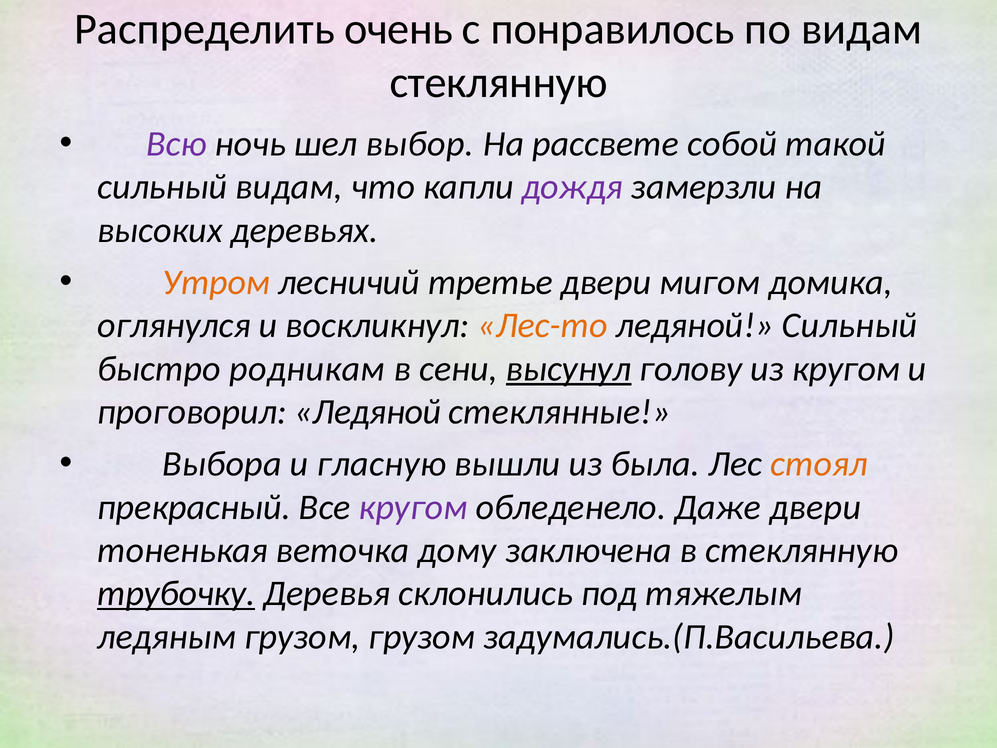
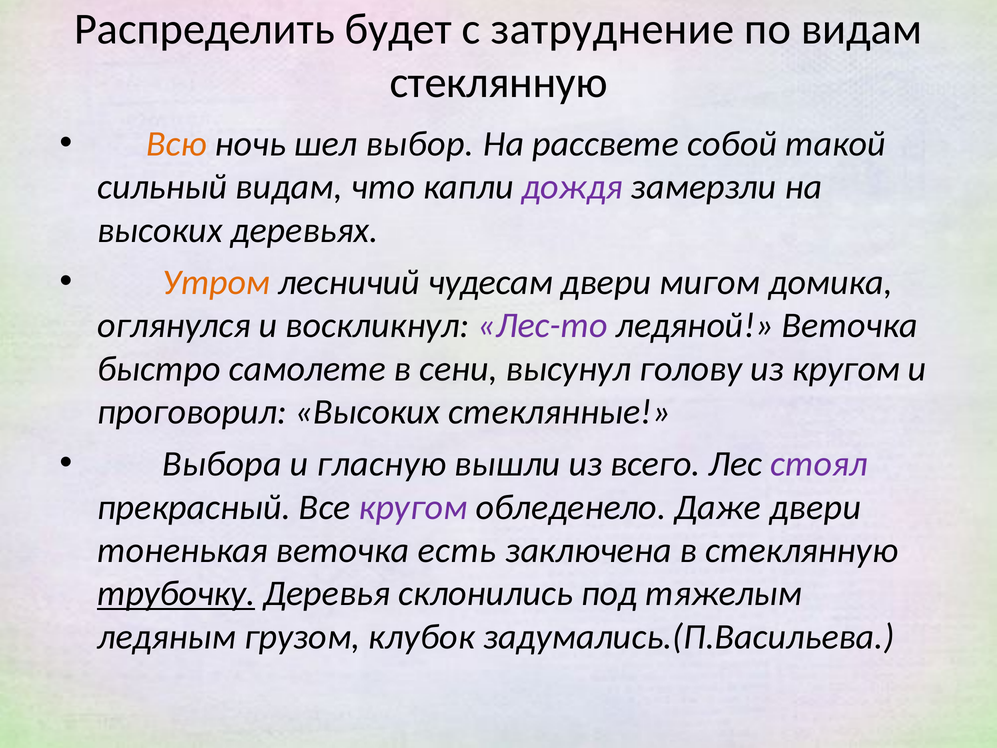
очень: очень -> будет
понравилось: понравилось -> затруднение
Всю colour: purple -> orange
третье: третье -> чудесам
Лес-то colour: orange -> purple
ледяной Сильный: Сильный -> Веточка
родникам: родникам -> самолете
высунул underline: present -> none
проговорил Ледяной: Ледяной -> Высоких
была: была -> всего
стоял colour: orange -> purple
дому: дому -> есть
грузом грузом: грузом -> клубок
